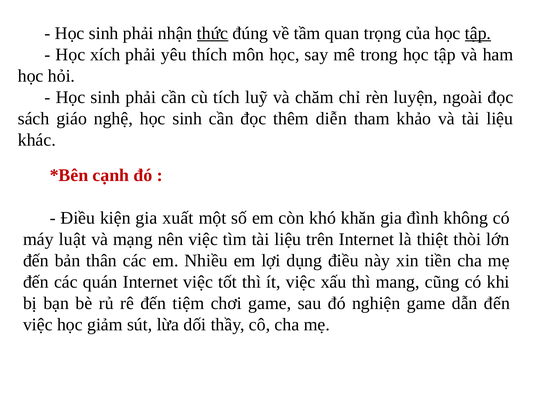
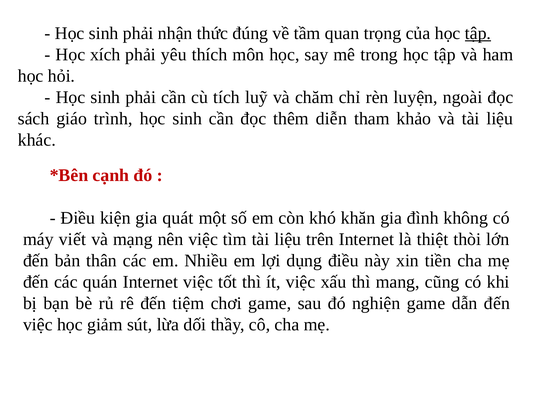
thức underline: present -> none
nghệ: nghệ -> trình
xuất: xuất -> quát
luật: luật -> viết
